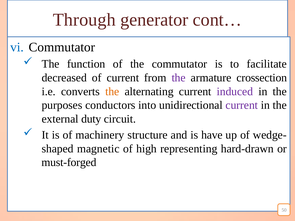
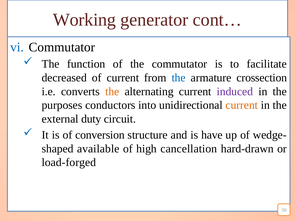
Through: Through -> Working
the at (179, 78) colour: purple -> blue
current at (242, 105) colour: purple -> orange
machinery: machinery -> conversion
magnetic: magnetic -> available
representing: representing -> cancellation
must-forged: must-forged -> load-forged
